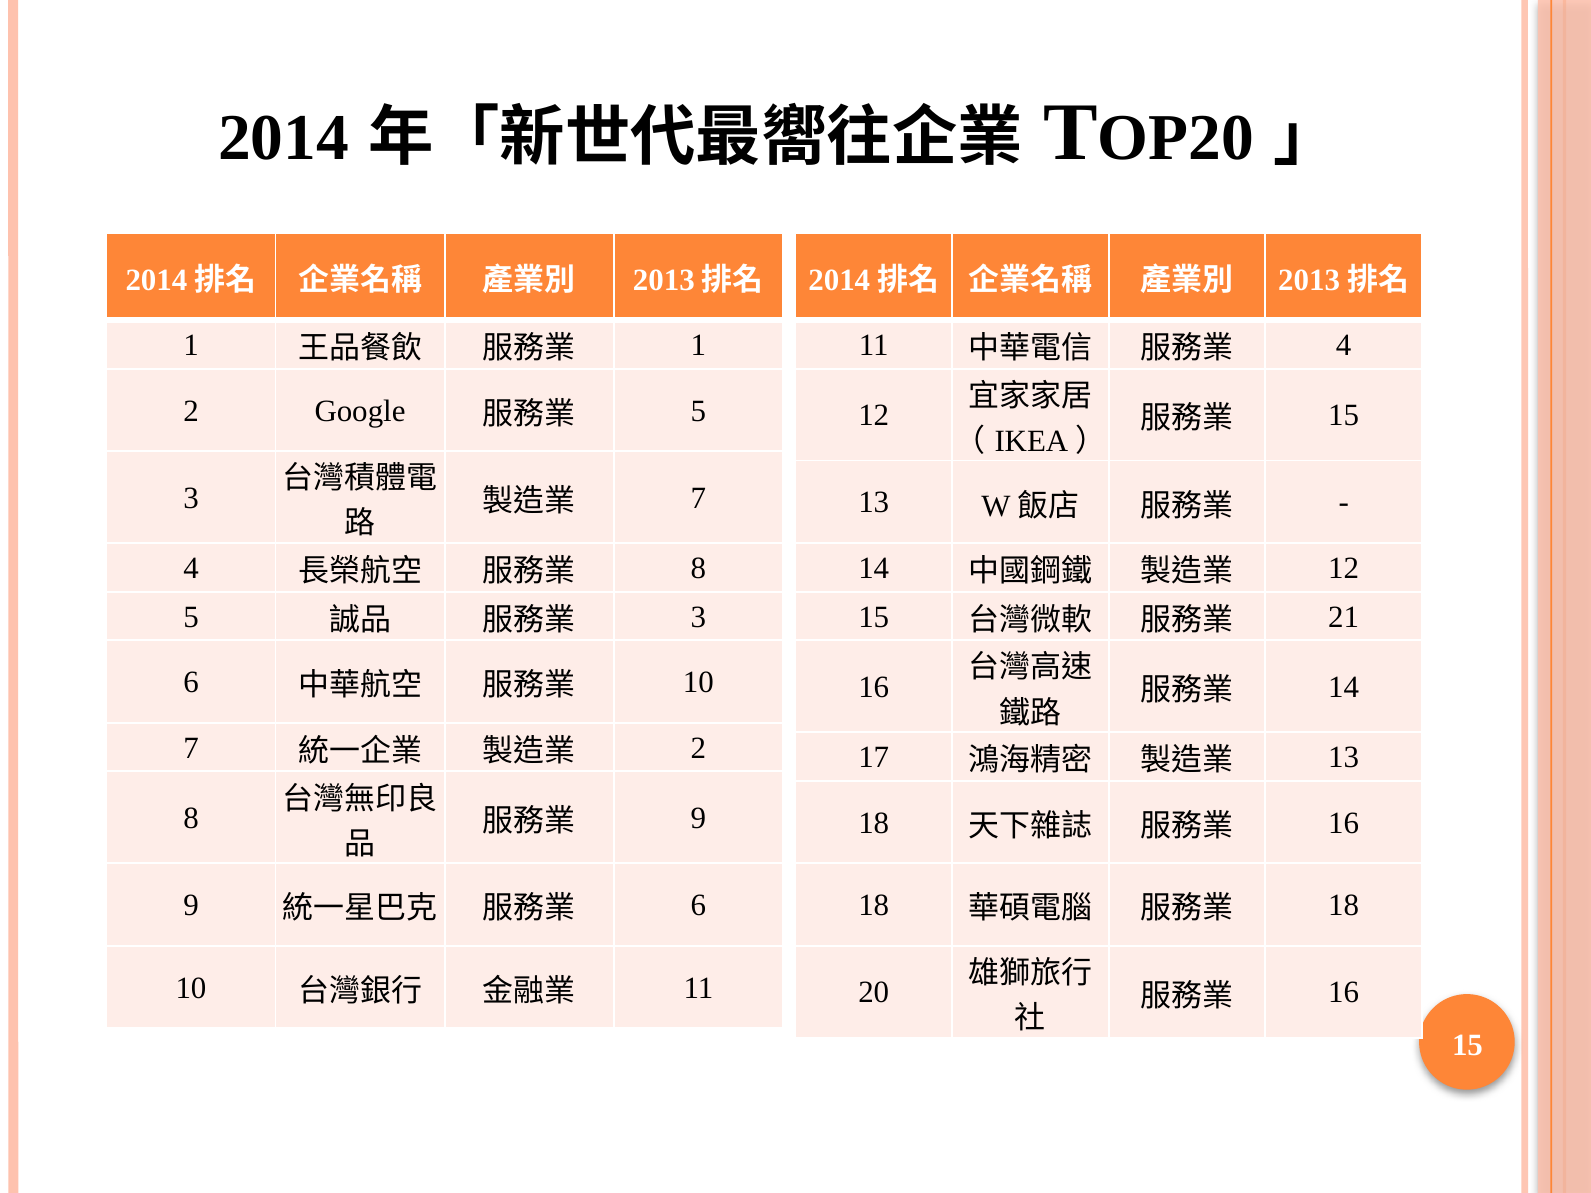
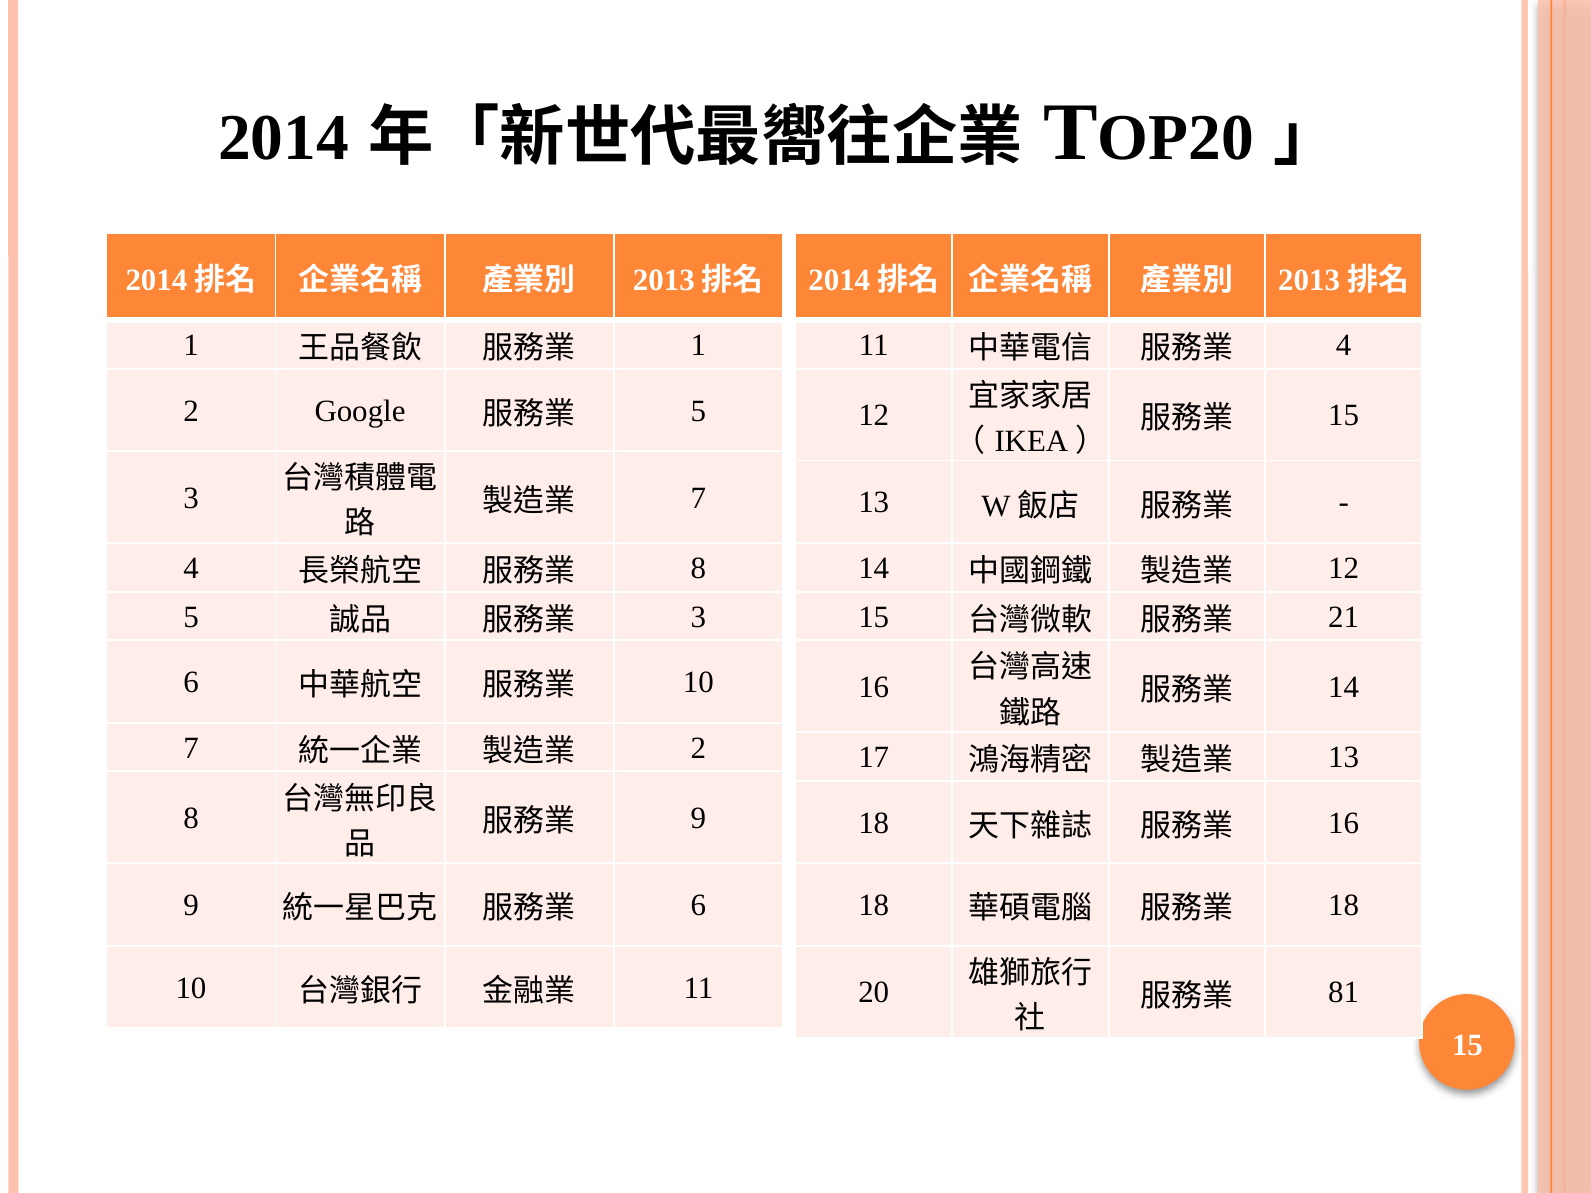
16 at (1344, 993): 16 -> 81
